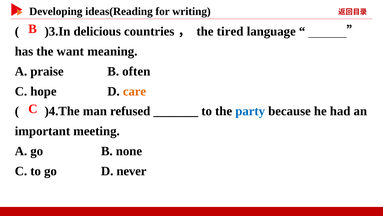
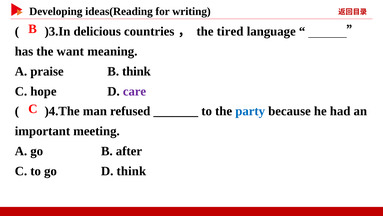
B often: often -> think
care colour: orange -> purple
none: none -> after
D never: never -> think
